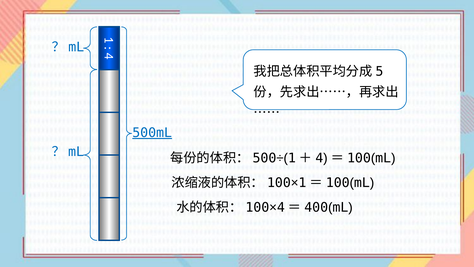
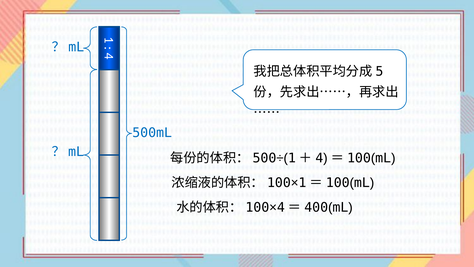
500mL underline: present -> none
